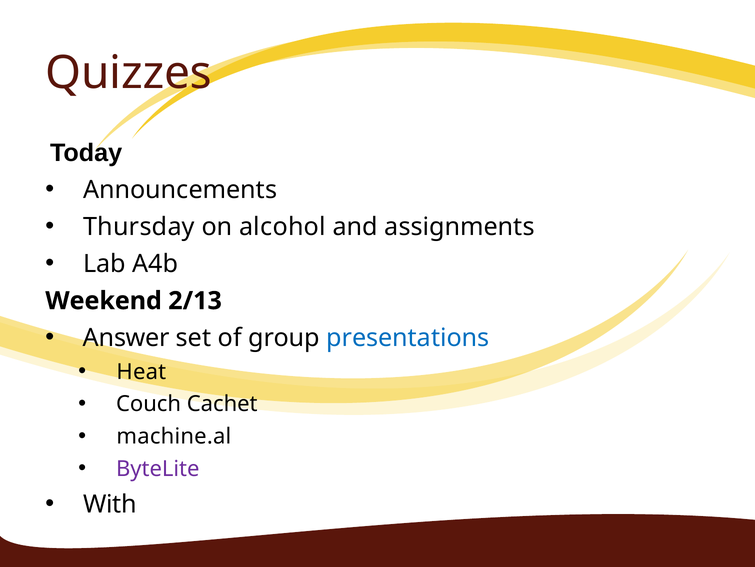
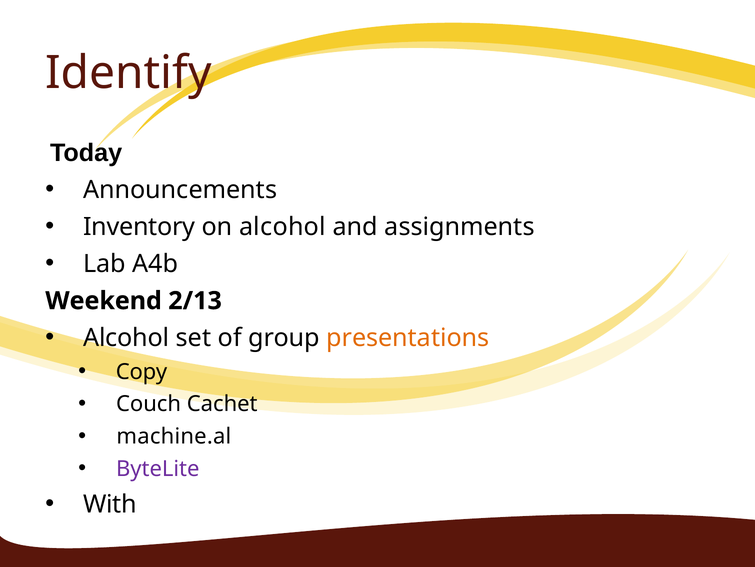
Quizzes: Quizzes -> Identify
Thursday: Thursday -> Inventory
Answer at (126, 337): Answer -> Alcohol
presentations colour: blue -> orange
Heat: Heat -> Copy
